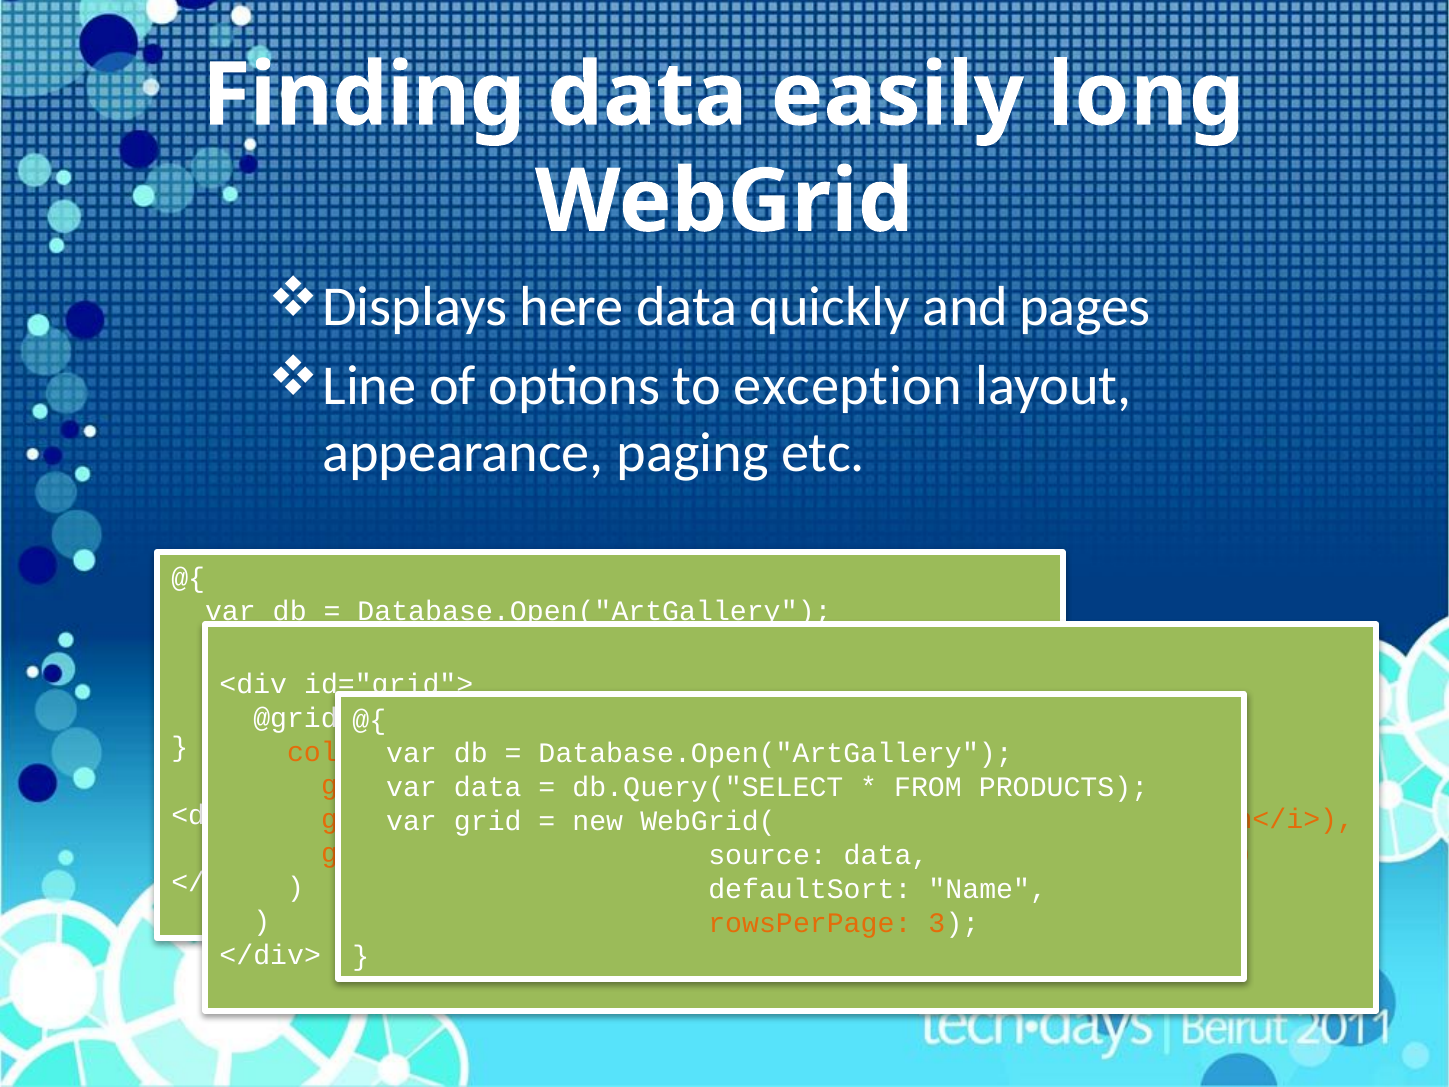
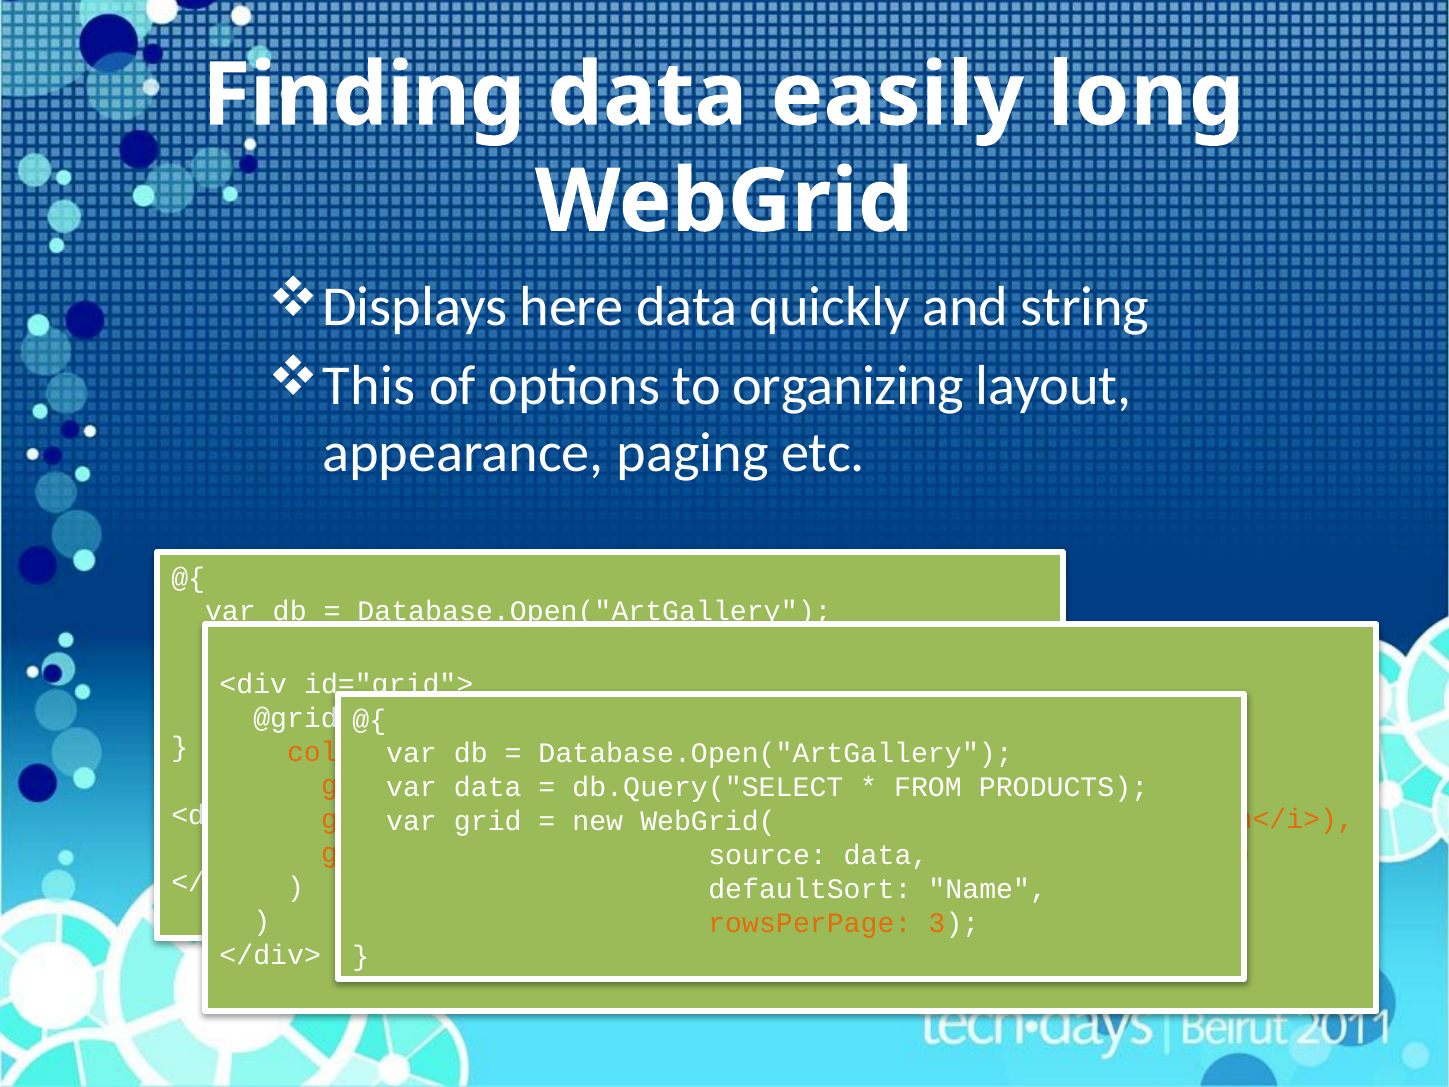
pages: pages -> string
Line: Line -> This
exception: exception -> organizing
